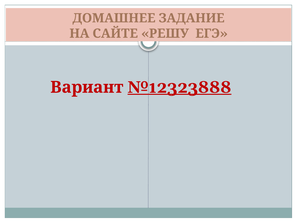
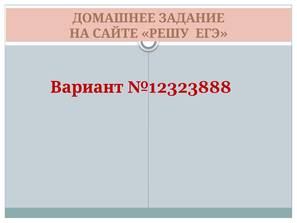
№12323888 underline: present -> none
